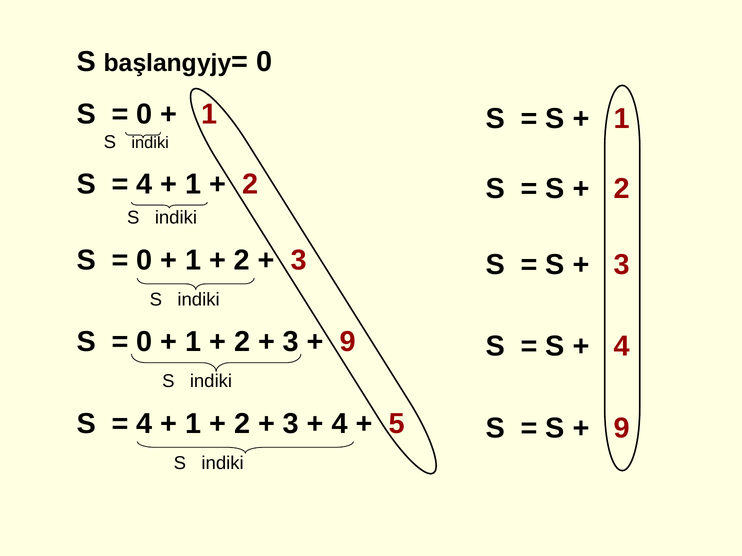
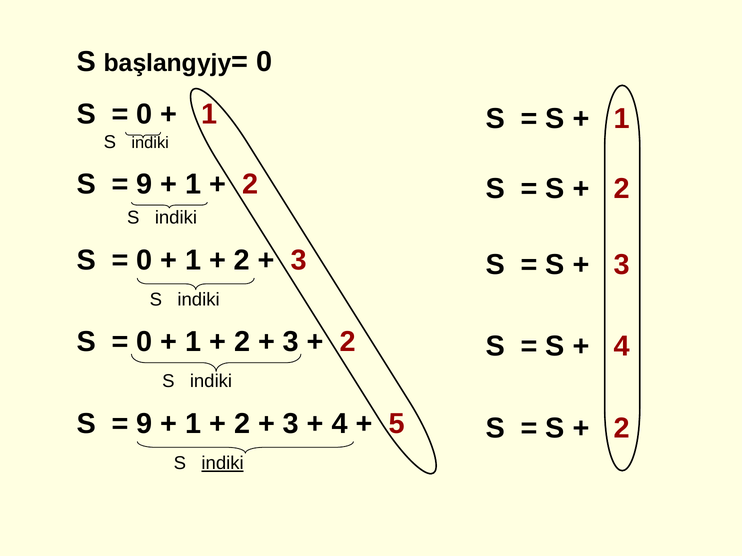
4 at (144, 184): 4 -> 9
9 at (348, 342): 9 -> 2
4 at (144, 424): 4 -> 9
9 at (622, 428): 9 -> 2
indiki at (223, 464) underline: none -> present
